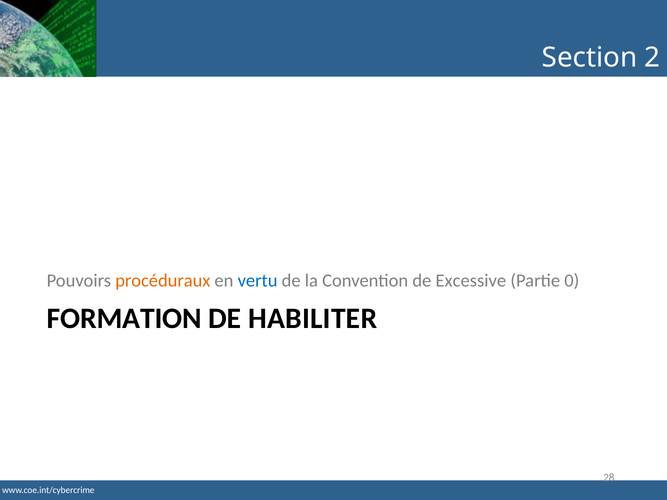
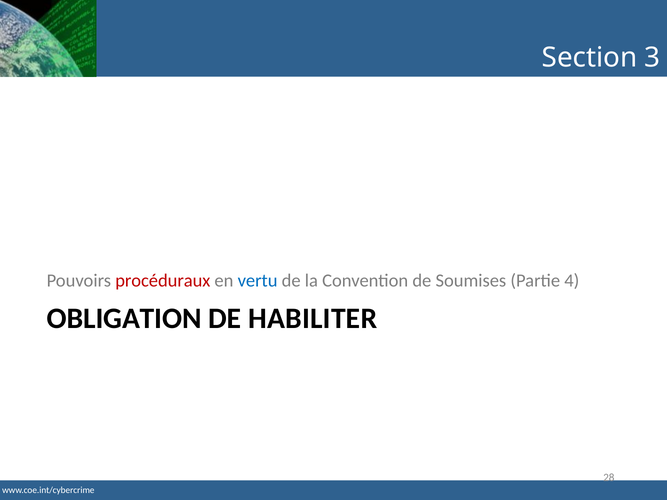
2: 2 -> 3
procéduraux colour: orange -> red
Excessive: Excessive -> Soumises
0: 0 -> 4
FORMATION: FORMATION -> OBLIGATION
